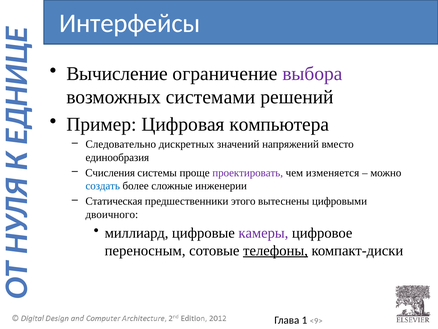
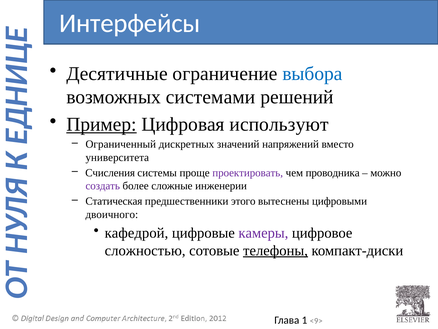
Вычисление: Вычисление -> Десятичные
выбора colour: purple -> blue
Пример underline: none -> present
компьютера: компьютера -> используют
Следовательно: Следовательно -> Ограниченный
единообразия: единообразия -> университета
изменяется: изменяется -> проводника
создать colour: blue -> purple
миллиард: миллиард -> кафедрой
переносным: переносным -> сложностью
